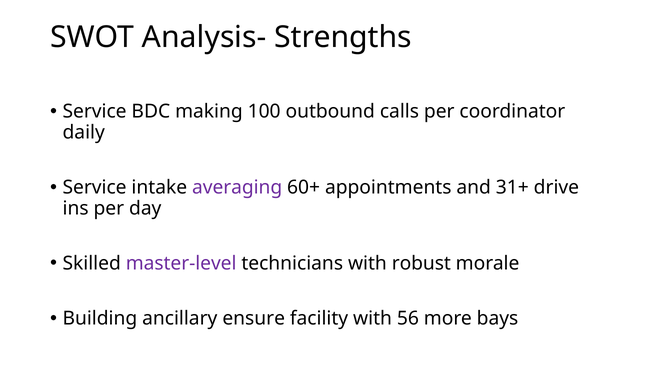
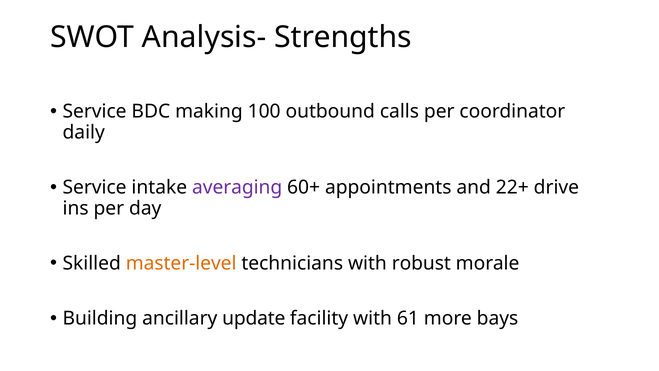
31+: 31+ -> 22+
master-level colour: purple -> orange
ensure: ensure -> update
56: 56 -> 61
